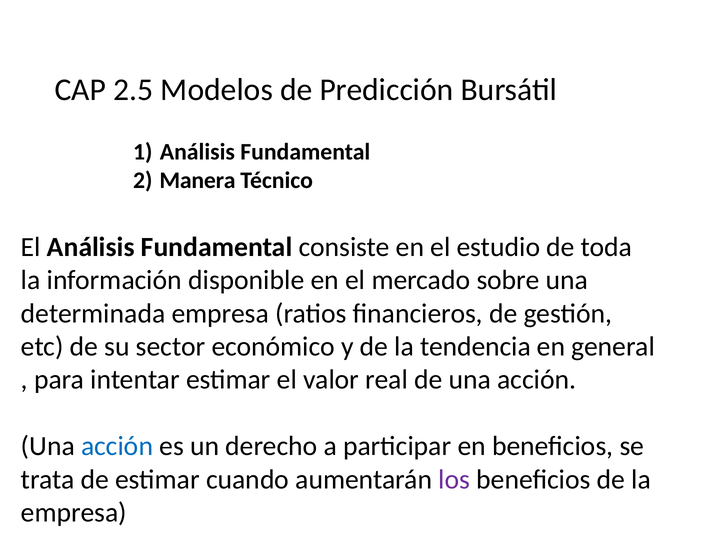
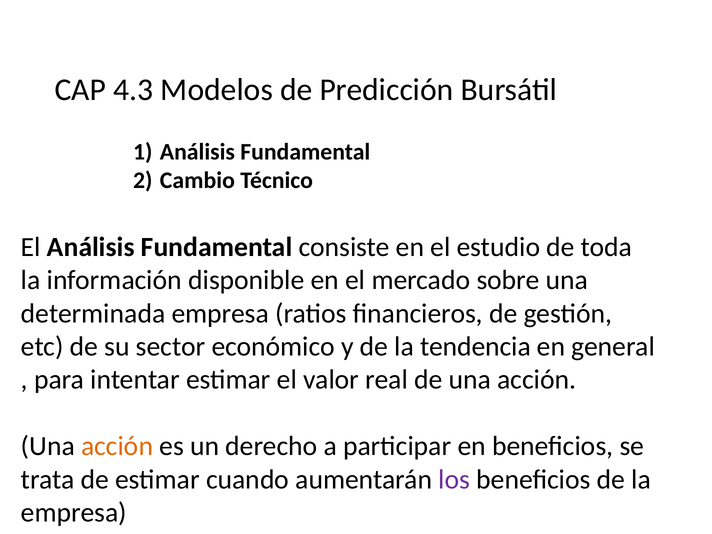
2.5: 2.5 -> 4.3
Manera: Manera -> Cambio
acción at (117, 446) colour: blue -> orange
